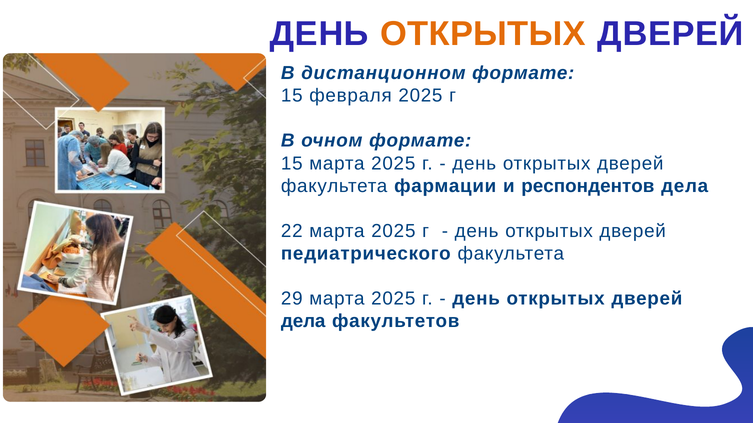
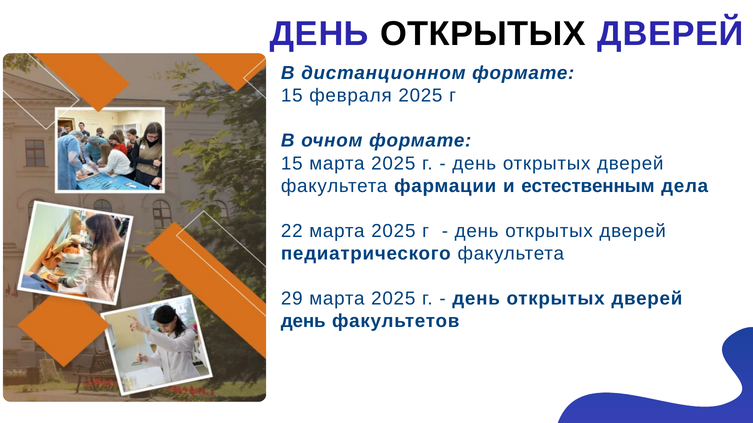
ОТКРЫТЫХ at (483, 34) colour: orange -> black
респондентов: респондентов -> естественным
дела at (303, 321): дела -> день
